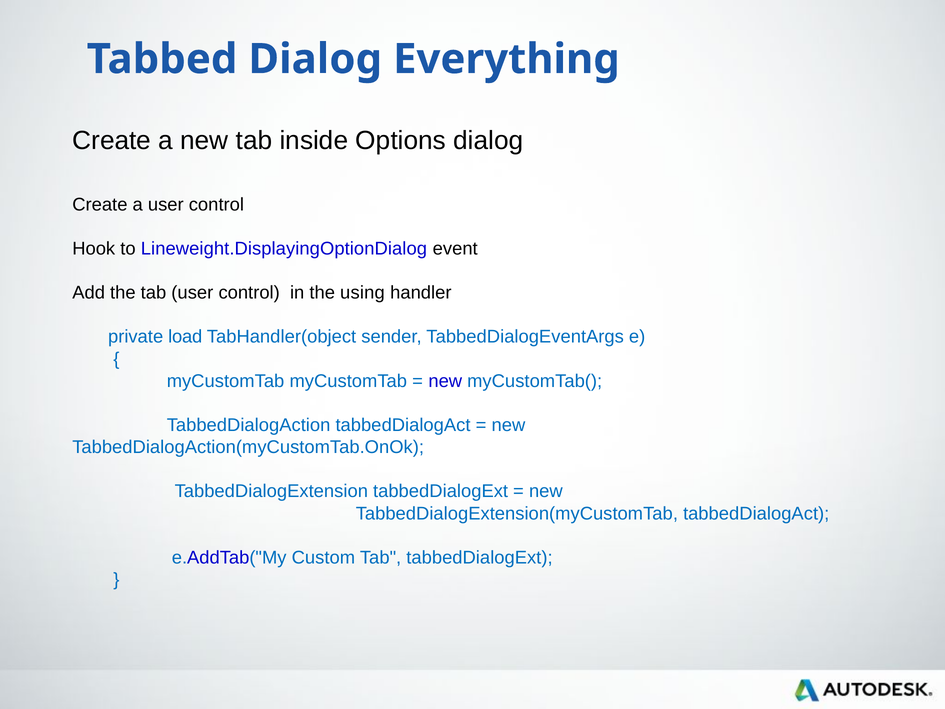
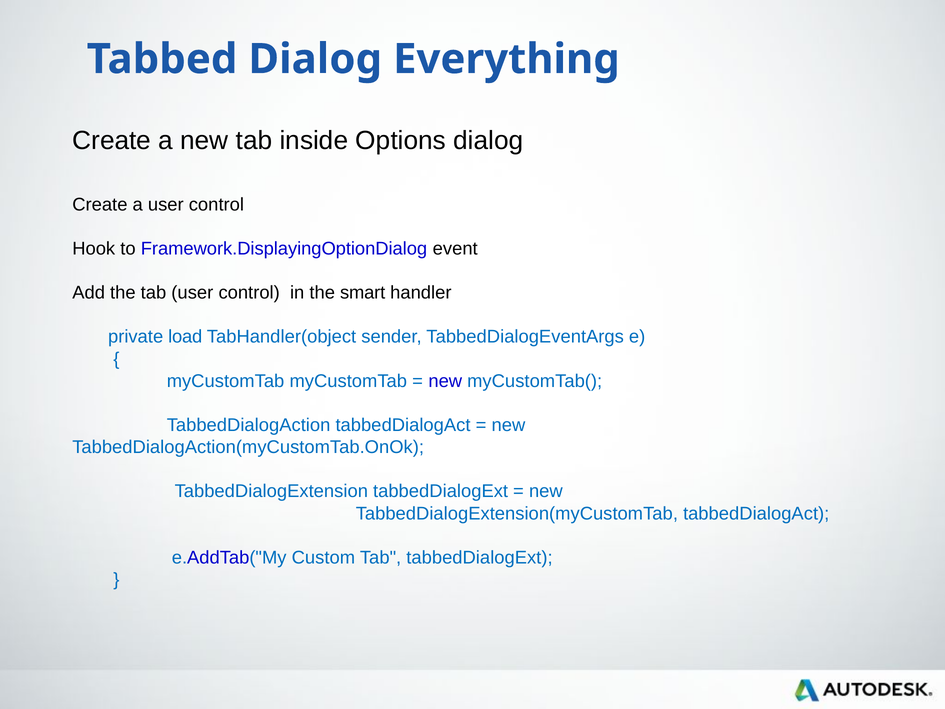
Lineweight.DisplayingOptionDialog: Lineweight.DisplayingOptionDialog -> Framework.DisplayingOptionDialog
using: using -> smart
